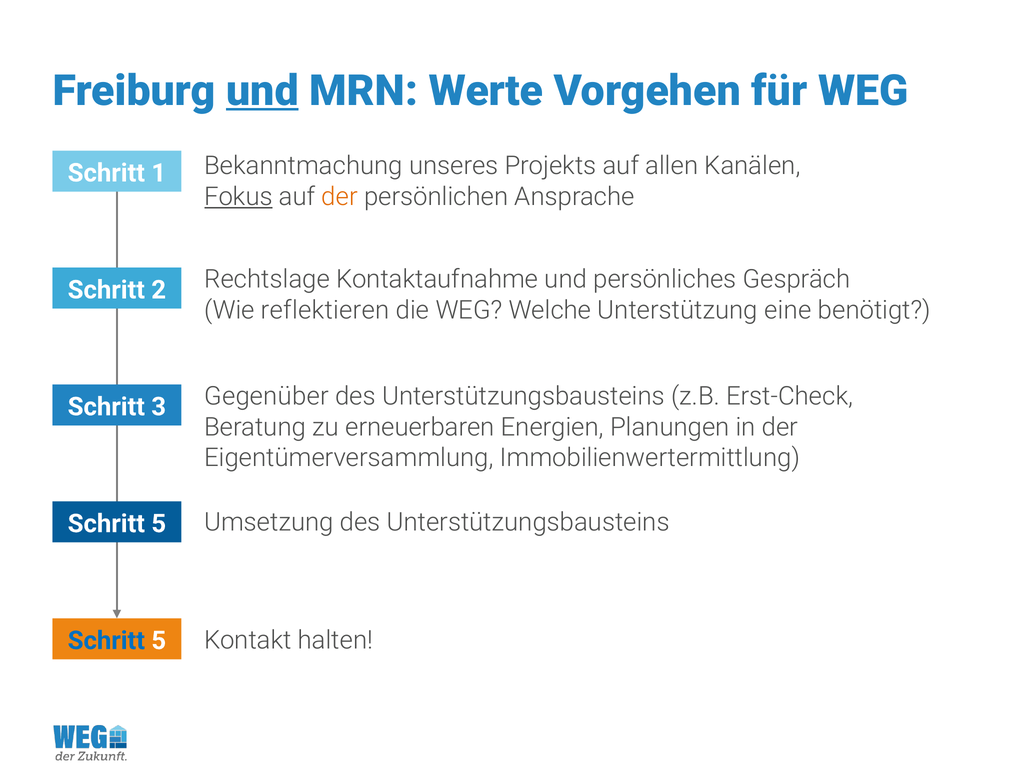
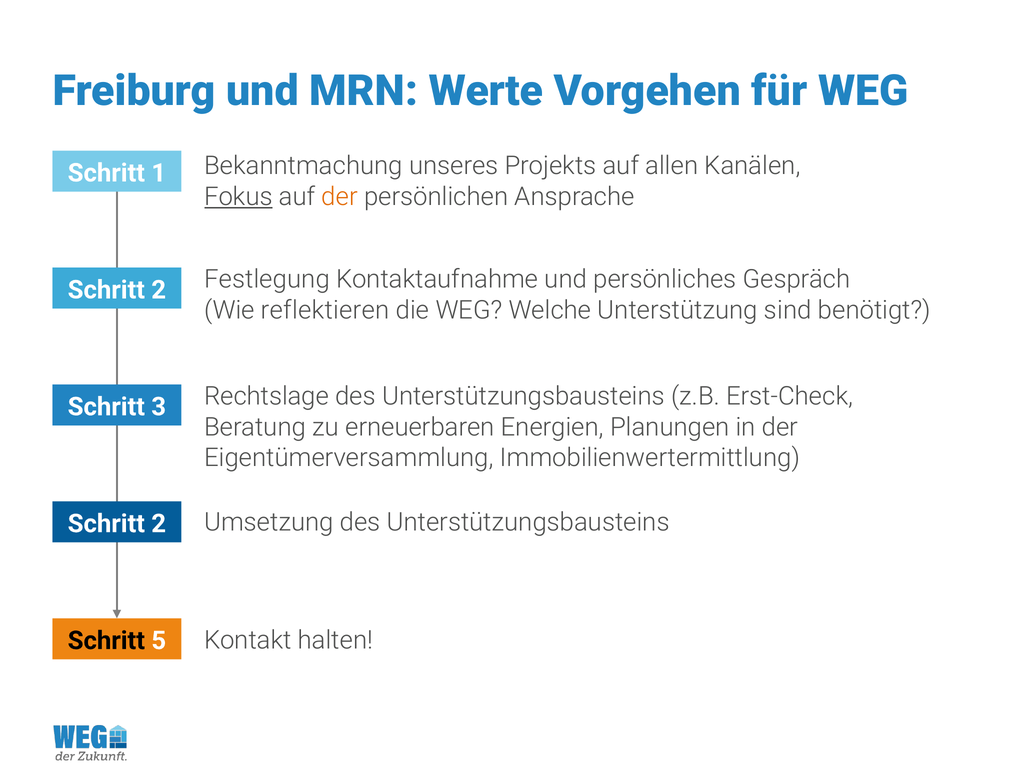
und at (262, 91) underline: present -> none
Rechtslage: Rechtslage -> Festlegung
eine: eine -> sind
Gegenüber: Gegenüber -> Rechtslage
5 at (159, 524): 5 -> 2
Schritt at (106, 641) colour: blue -> black
